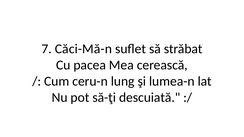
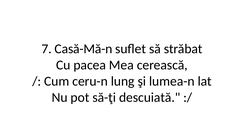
Căci-Mă-n: Căci-Mă-n -> Casă-Mă-n
